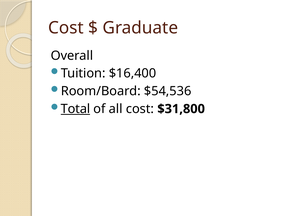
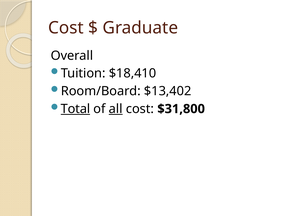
$16,400: $16,400 -> $18,410
$54,536: $54,536 -> $13,402
all underline: none -> present
